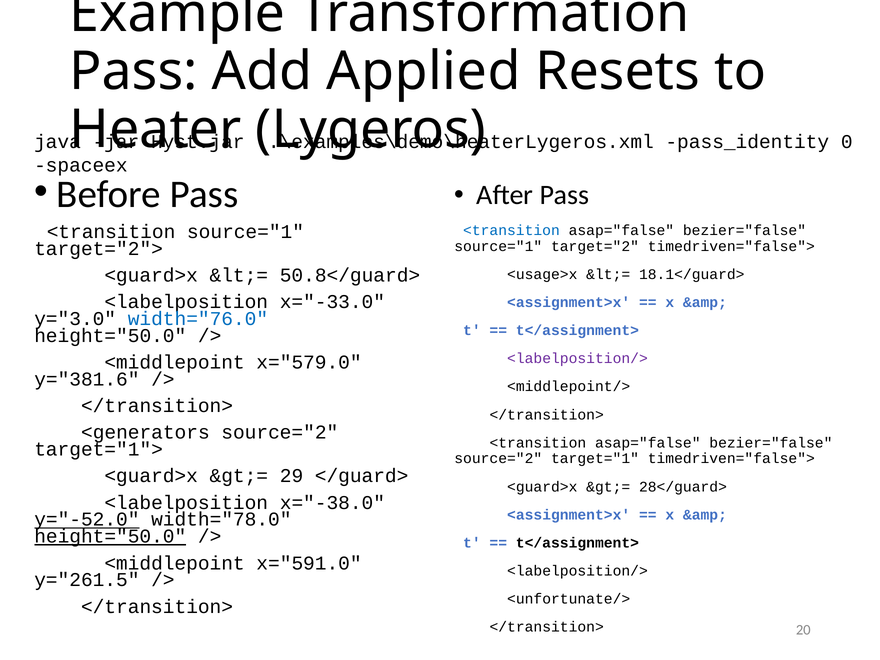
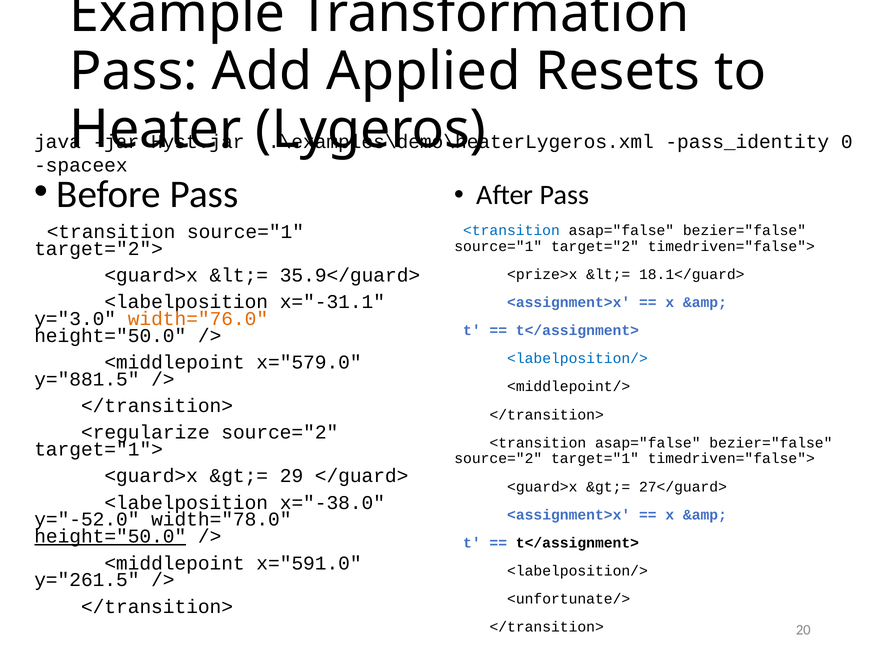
50.8</guard>: 50.8</guard> -> 35.9</guard>
<usage>x: <usage>x -> <prize>x
x="-33.0: x="-33.0 -> x="-31.1
width="76.0 colour: blue -> orange
<labelposition/> at (577, 359) colour: purple -> blue
y="381.6: y="381.6 -> y="881.5
<generators: <generators -> <regularize
28</guard>: 28</guard> -> 27</guard>
y="-52.0 underline: present -> none
